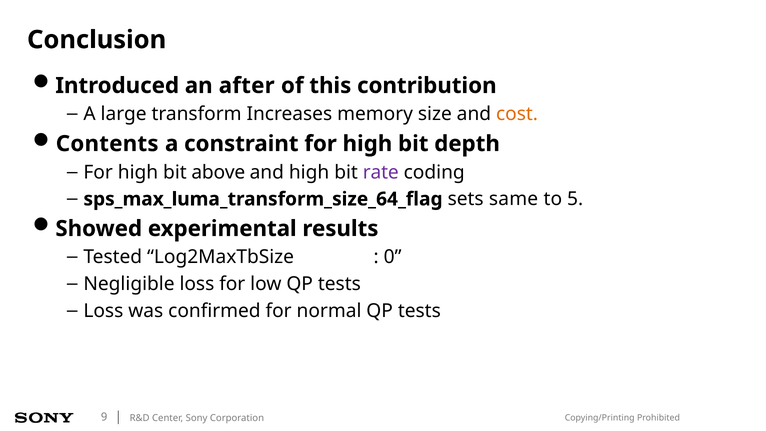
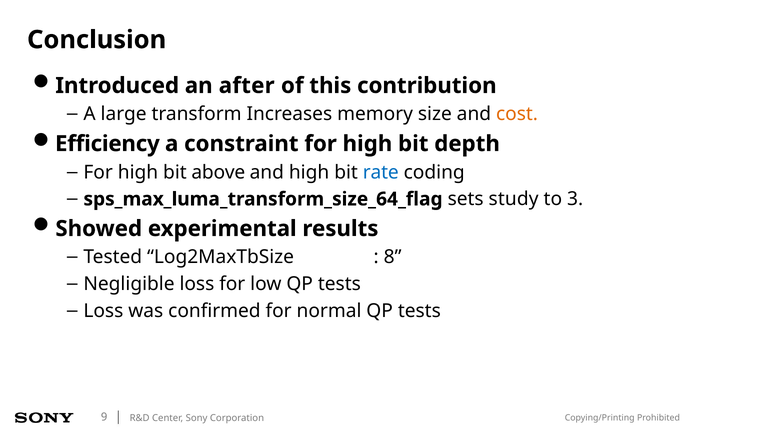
Contents: Contents -> Efficiency
rate colour: purple -> blue
same: same -> study
5: 5 -> 3
0: 0 -> 8
